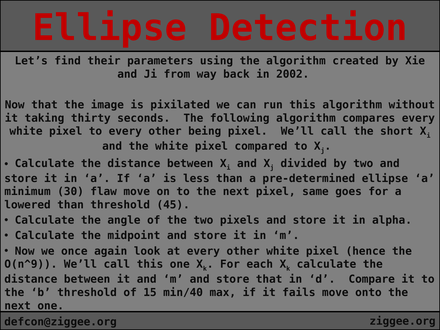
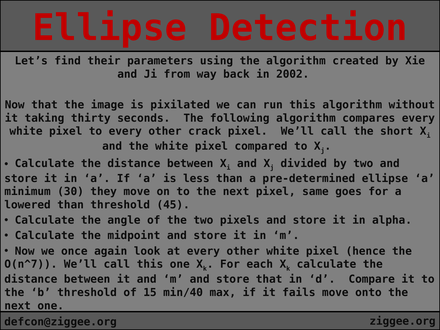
being: being -> crack
flaw: flaw -> they
O(n^9: O(n^9 -> O(n^7
